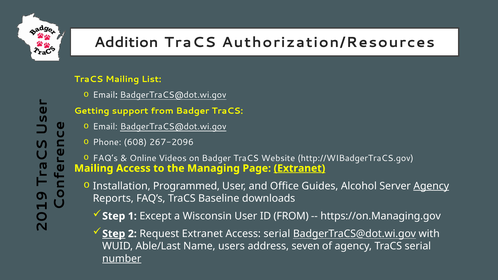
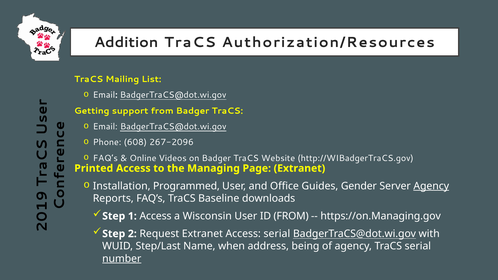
Mailing at (94, 168): Mailing -> Printed
Extranet at (299, 168) underline: present -> none
Alcohol: Alcohol -> Gender
1 Except: Except -> Access
Step at (114, 234) underline: present -> none
Able/Last: Able/Last -> Step/Last
users: users -> when
seven: seven -> being
